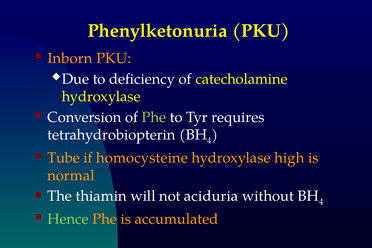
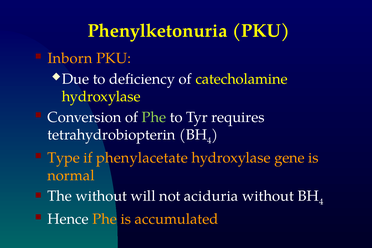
Tube: Tube -> Type
homocysteine: homocysteine -> phenylacetate
high: high -> gene
The thiamin: thiamin -> without
Hence colour: light green -> white
